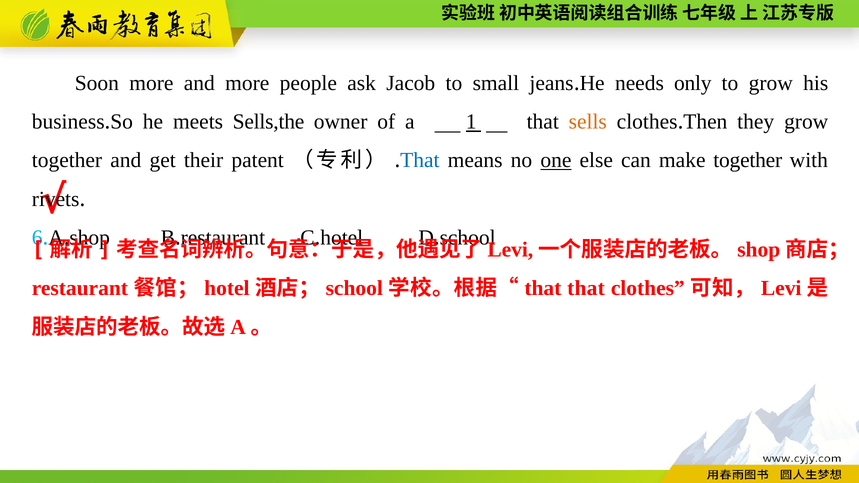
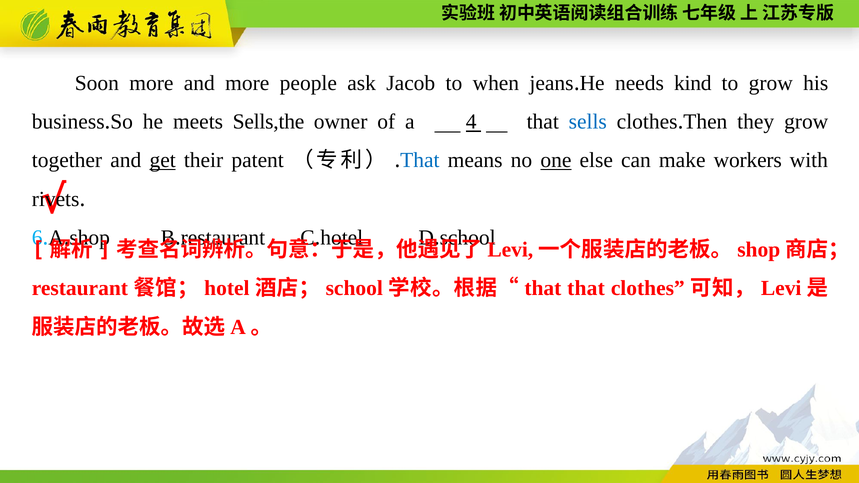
small: small -> when
only: only -> kind
1: 1 -> 4
sells colour: orange -> blue
get underline: none -> present
make together: together -> workers
